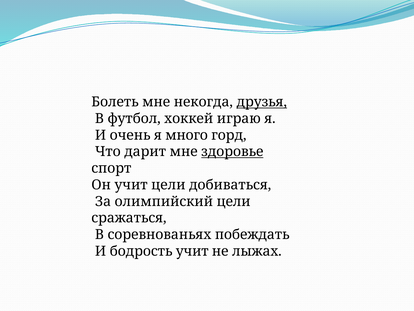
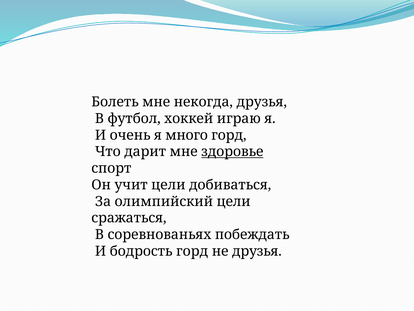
друзья at (262, 102) underline: present -> none
бодрость учит: учит -> горд
не лыжах: лыжах -> друзья
